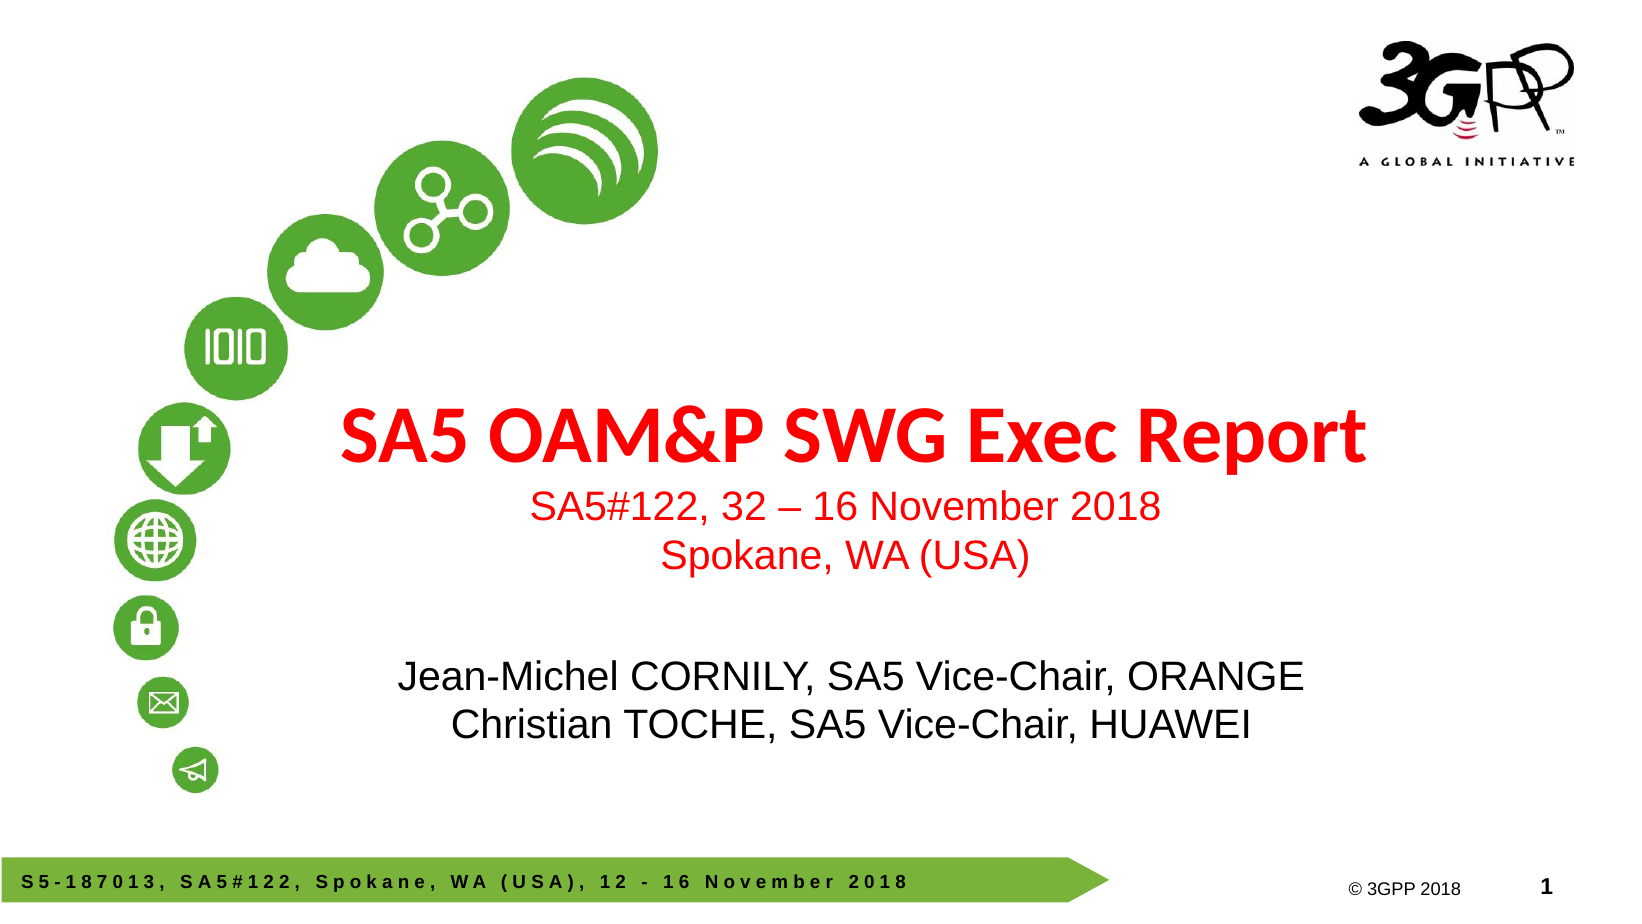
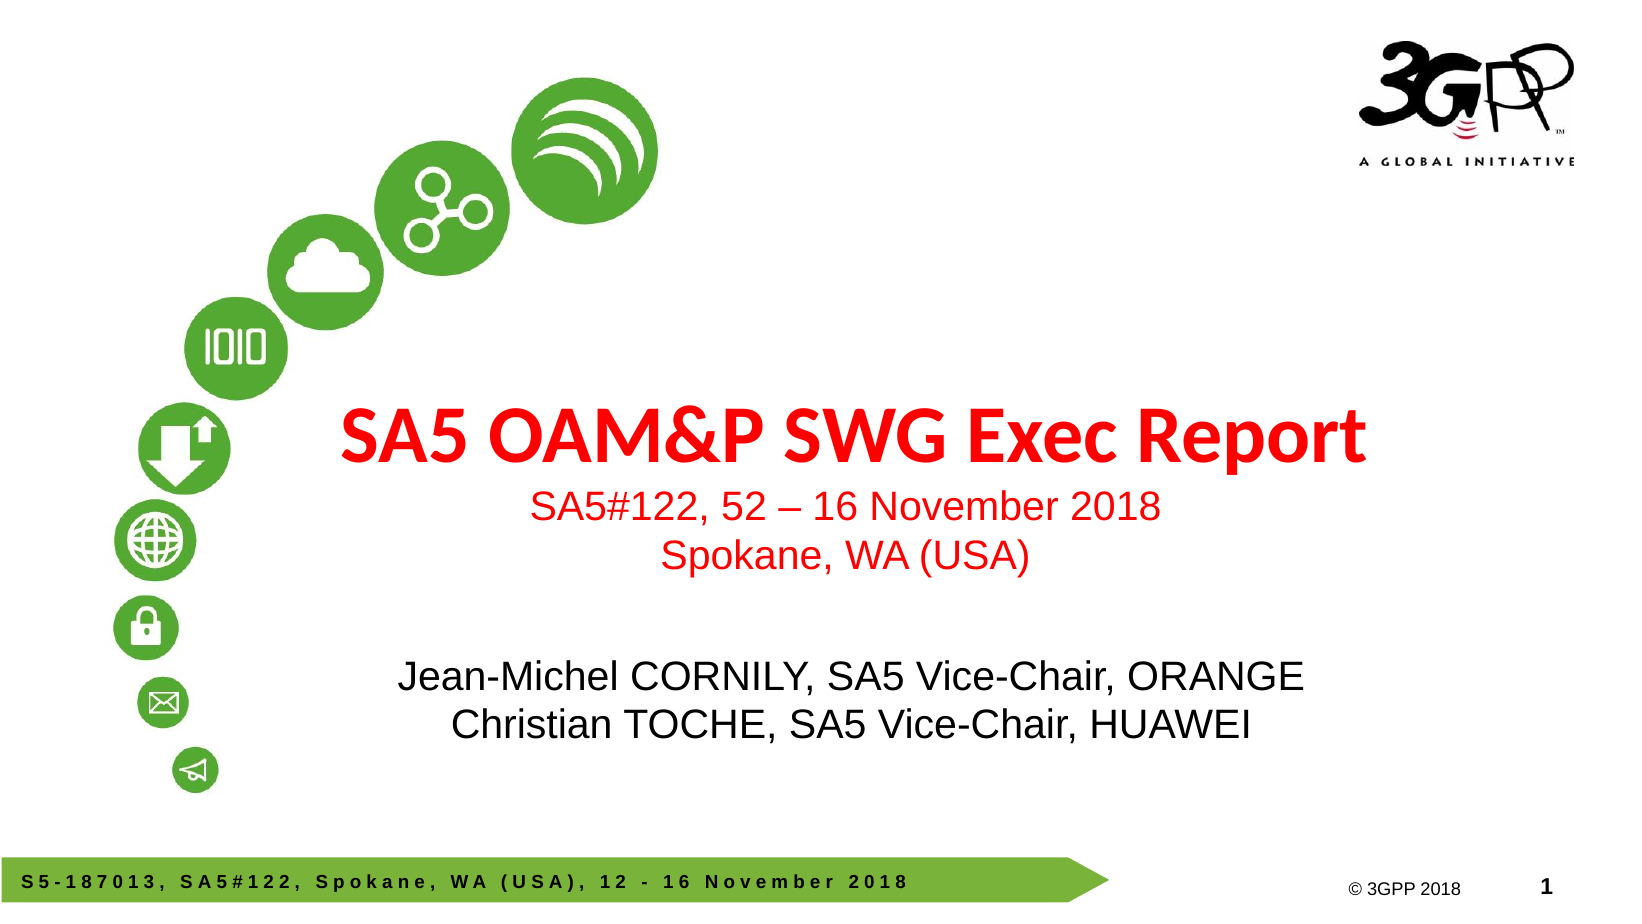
32: 32 -> 52
